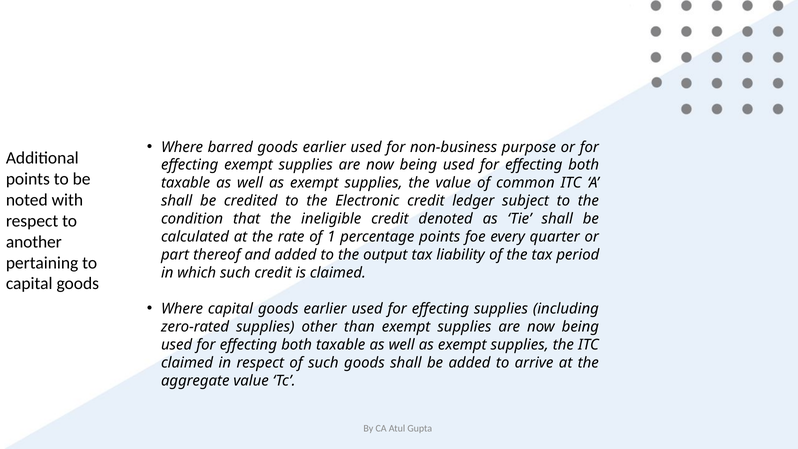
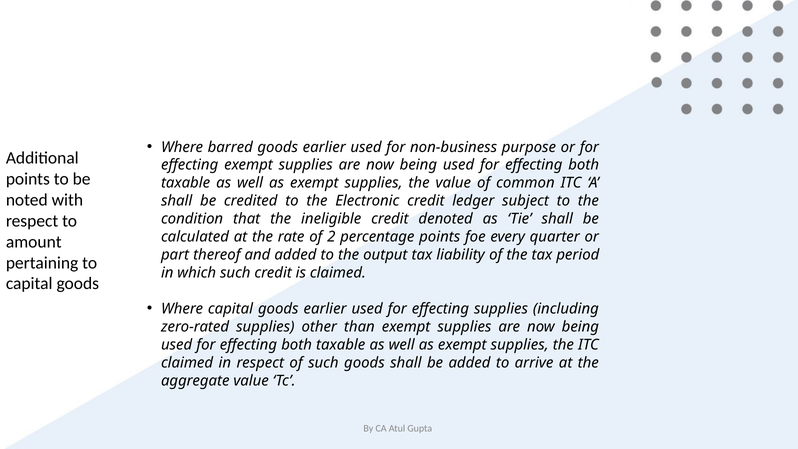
1: 1 -> 2
another: another -> amount
